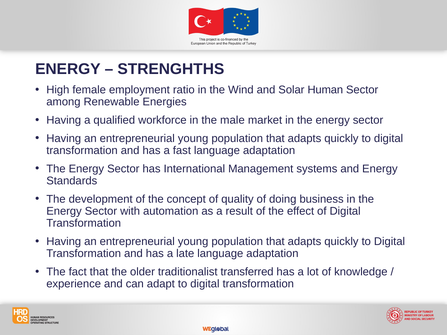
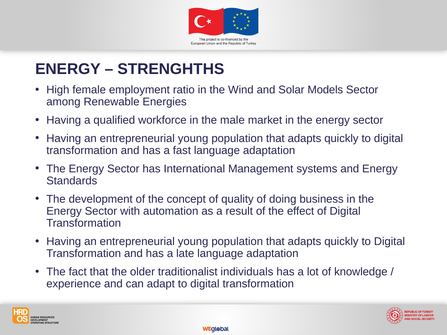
Human: Human -> Models
transferred: transferred -> individuals
